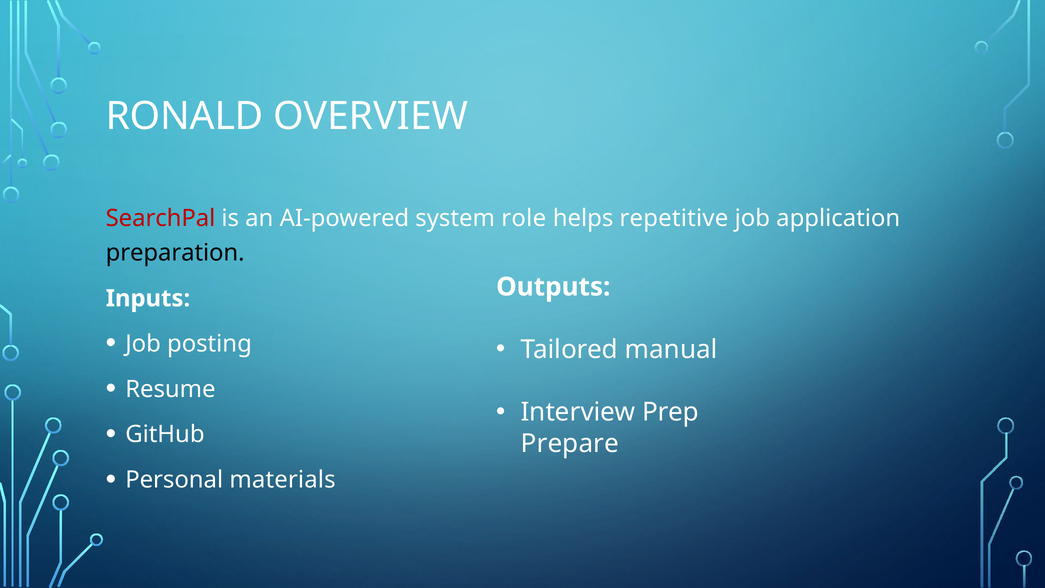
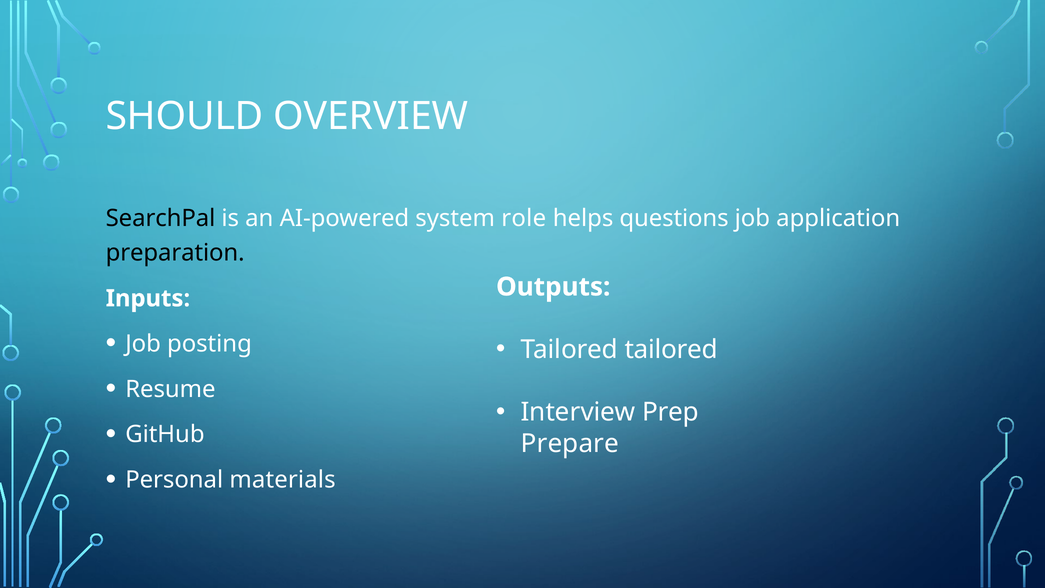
RONALD: RONALD -> SHOULD
SearchPal colour: red -> black
repetitive: repetitive -> questions
Tailored manual: manual -> tailored
